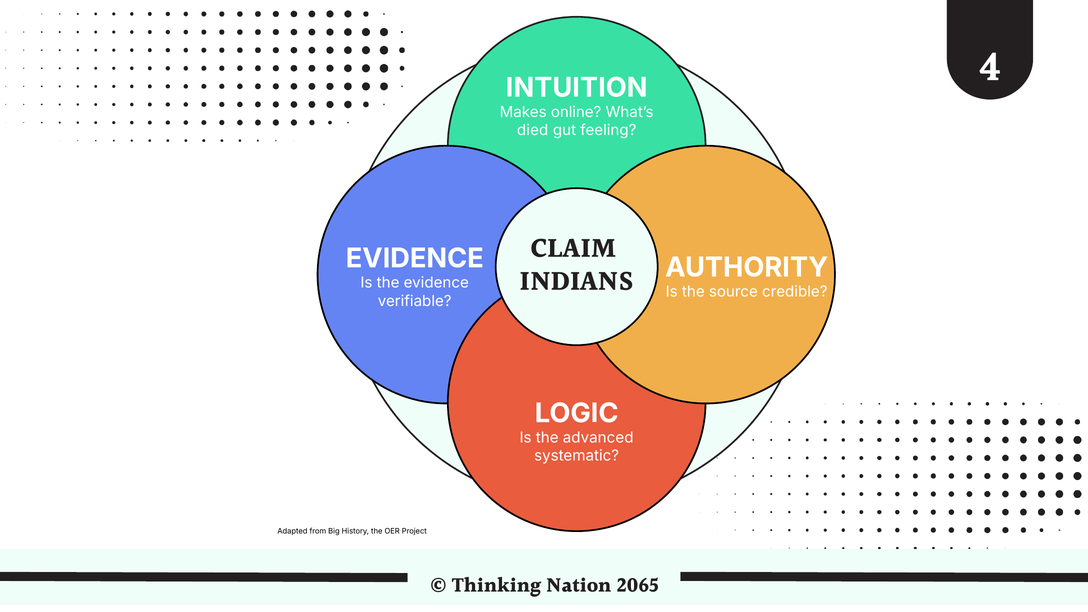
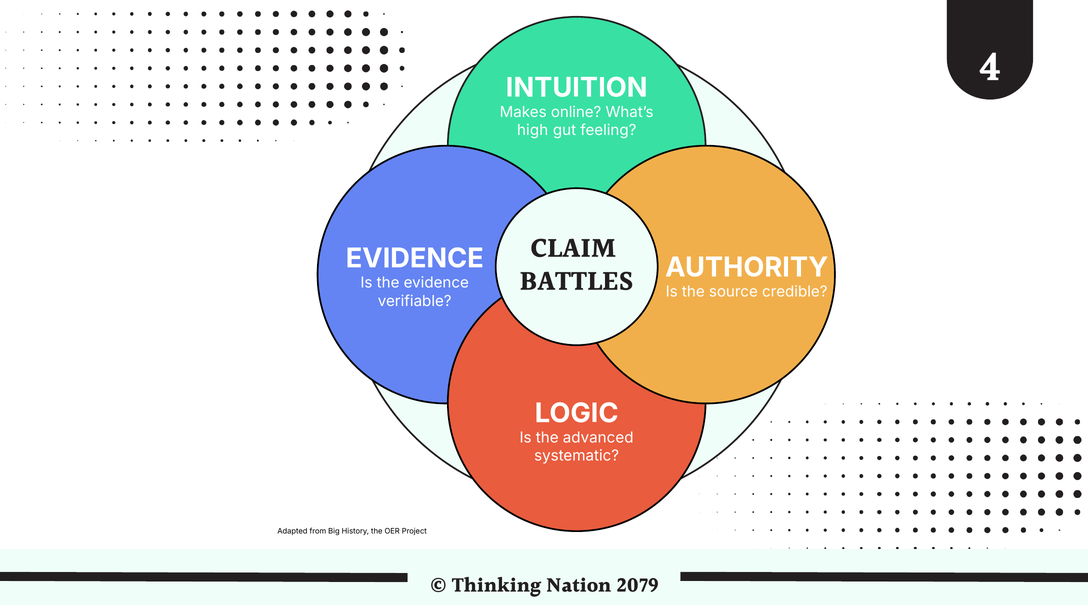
died: died -> high
INDIANS: INDIANS -> BATTLES
2065: 2065 -> 2079
